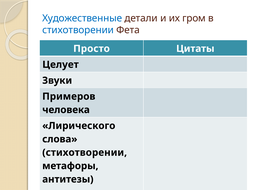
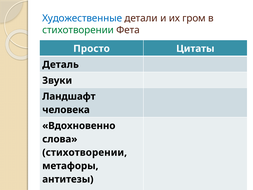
стихотворении at (78, 30) colour: blue -> green
Целует: Целует -> Деталь
Примеров: Примеров -> Ландшафт
Лирического: Лирического -> Вдохновенно
